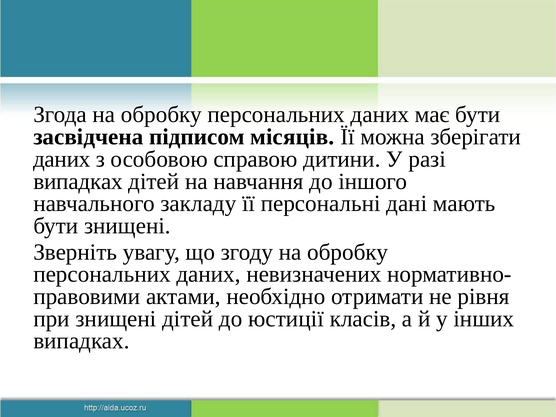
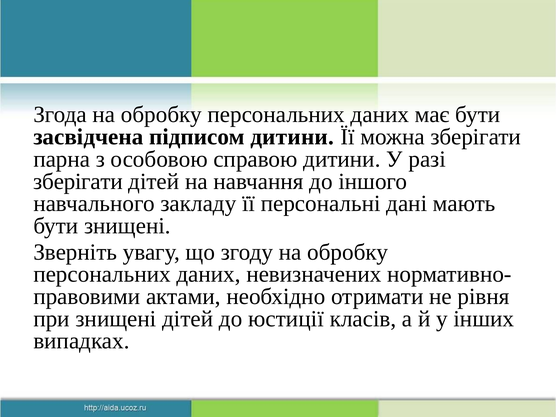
підписом місяців: місяців -> дитини
даних at (62, 159): даних -> парна
випадках at (78, 181): випадках -> зберігати
